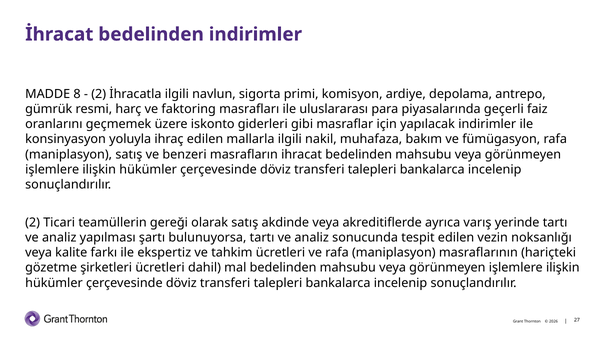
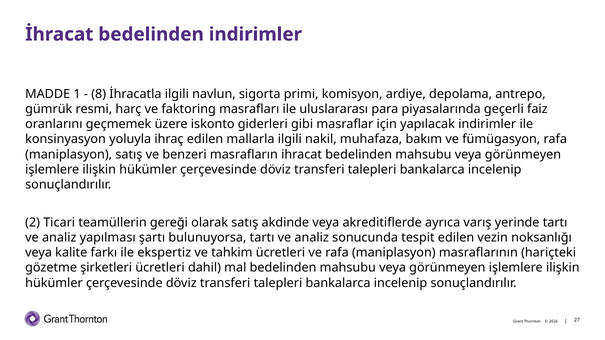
8: 8 -> 1
2 at (99, 94): 2 -> 8
